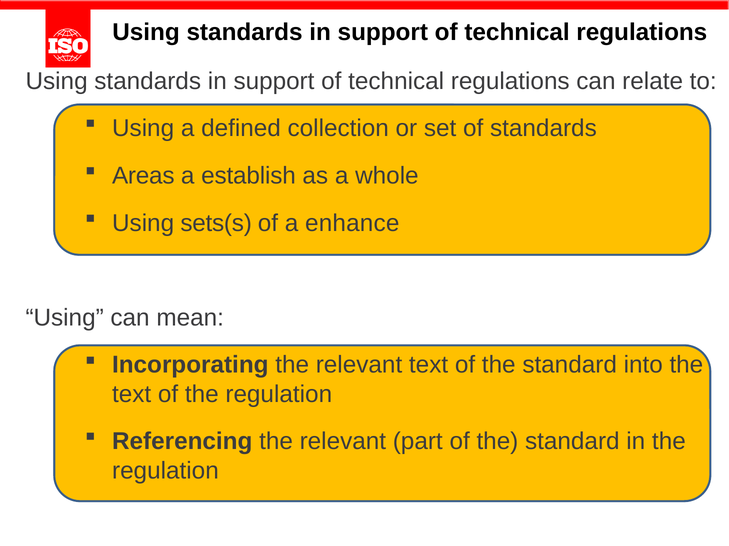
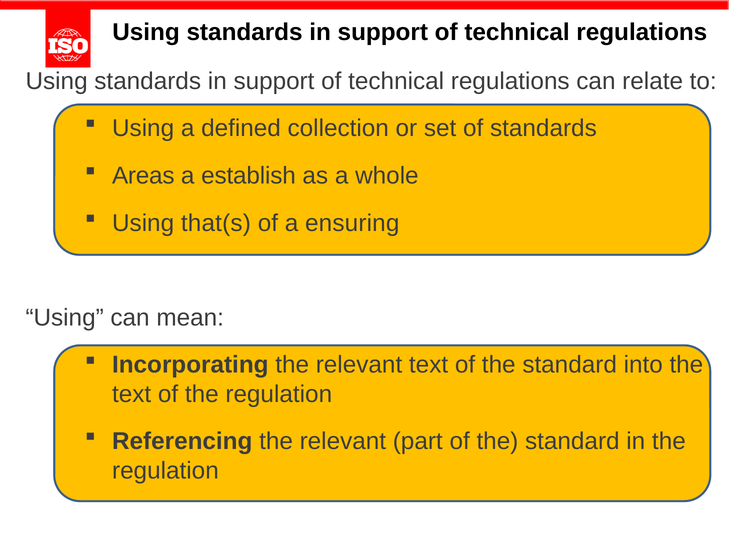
sets(s: sets(s -> that(s
enhance: enhance -> ensuring
